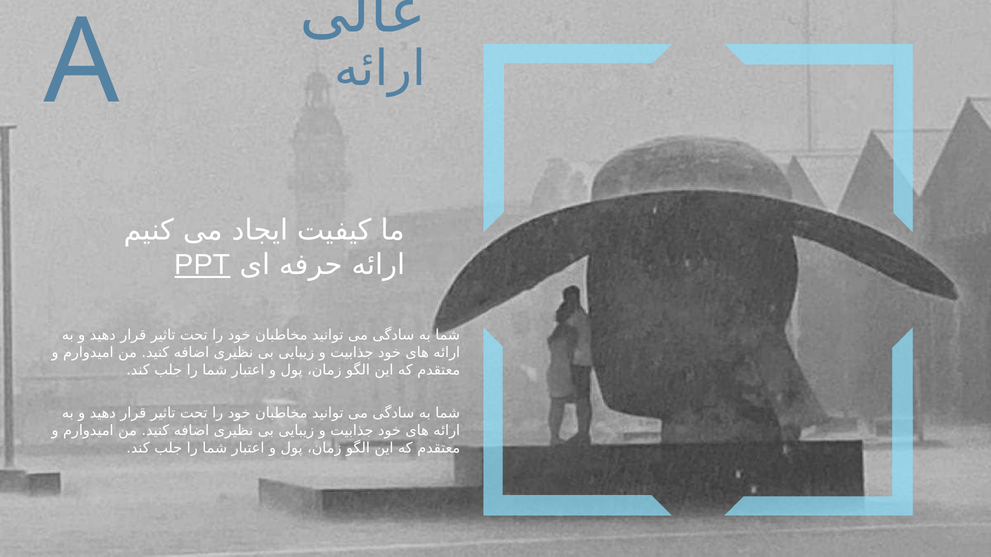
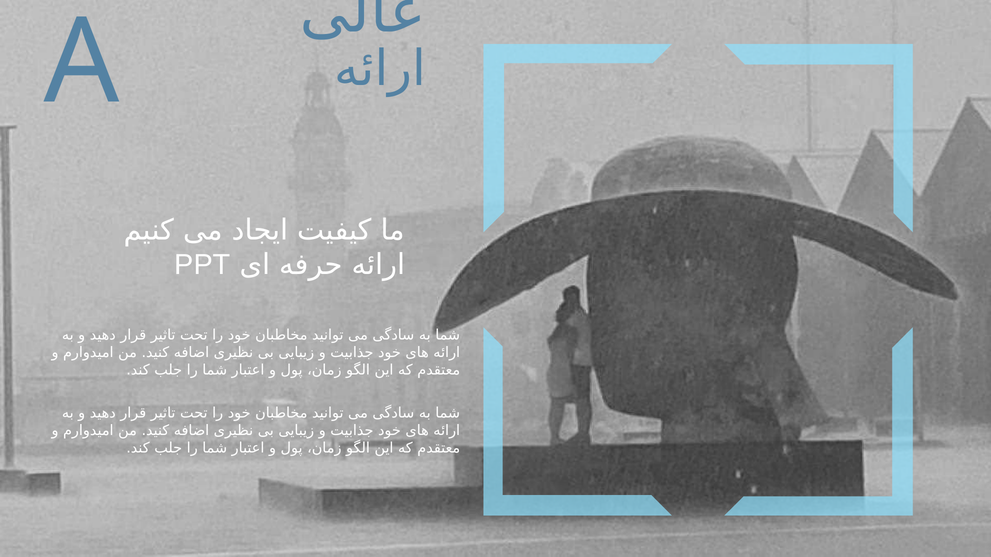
PPT underline: present -> none
